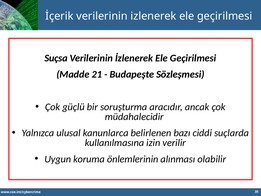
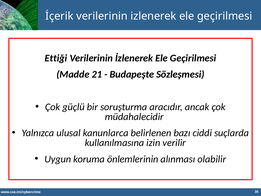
Suçsa: Suçsa -> Ettiği
